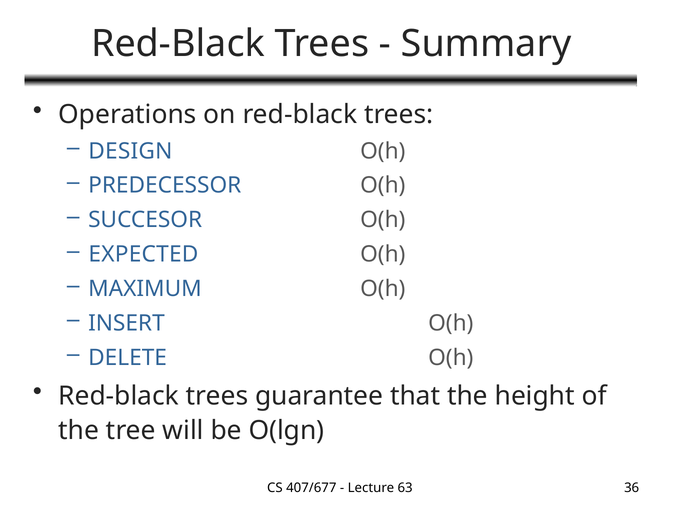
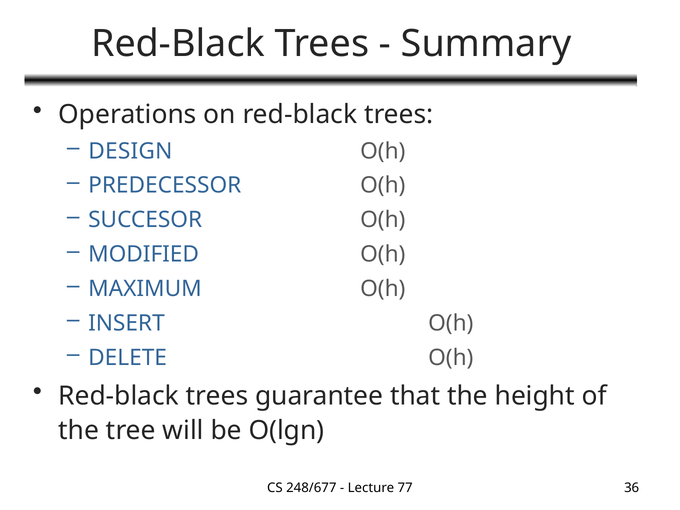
EXPECTED: EXPECTED -> MODIFIED
407/677: 407/677 -> 248/677
63: 63 -> 77
